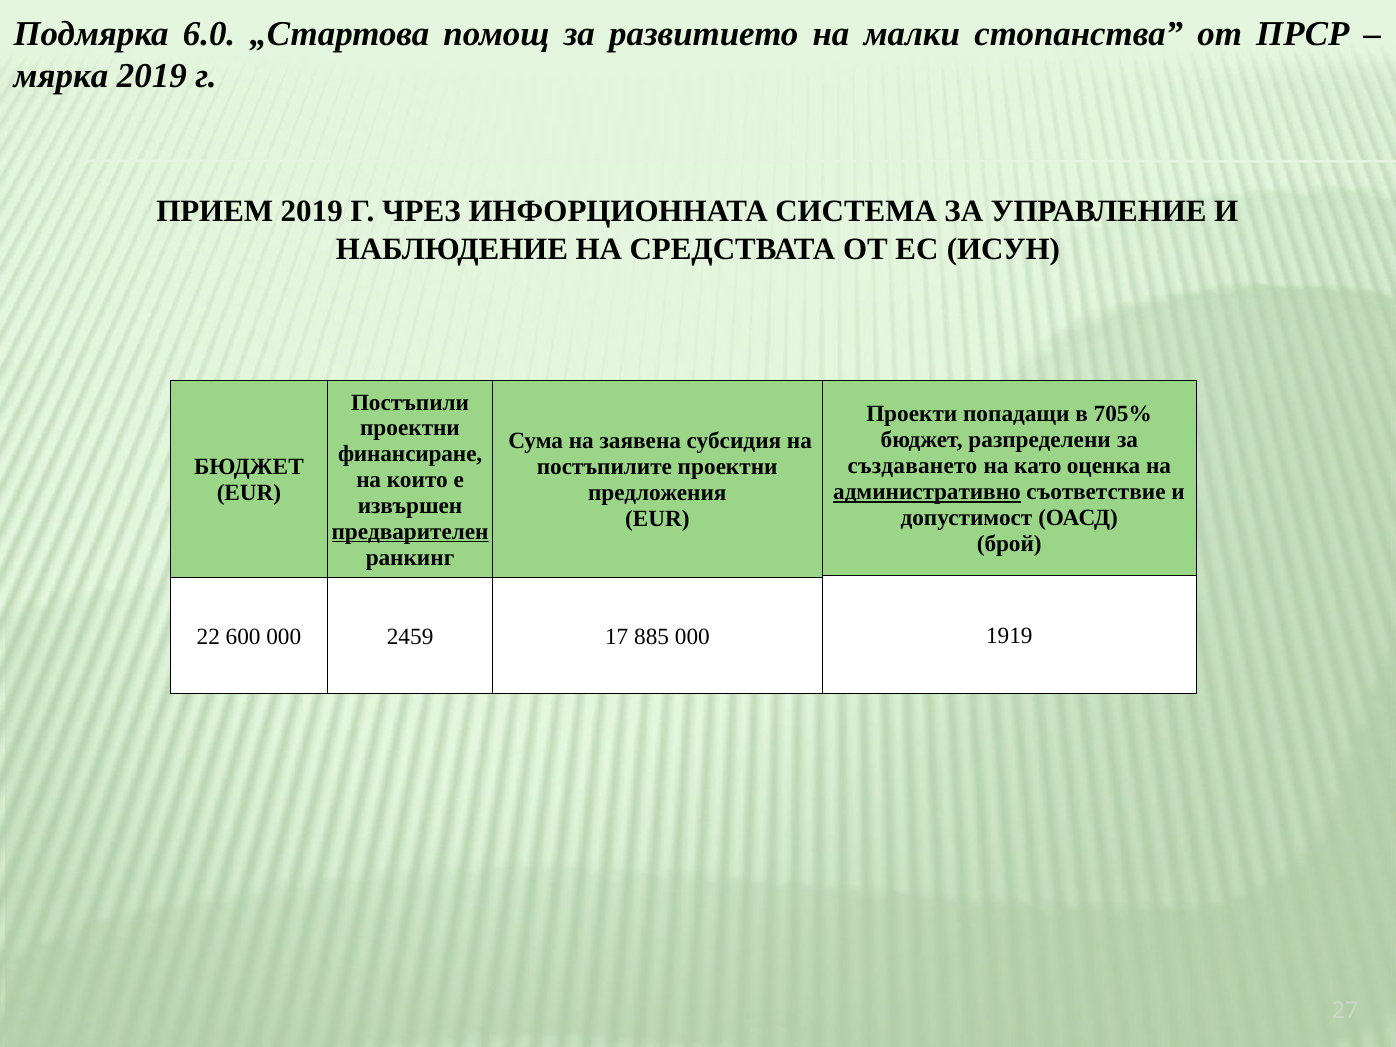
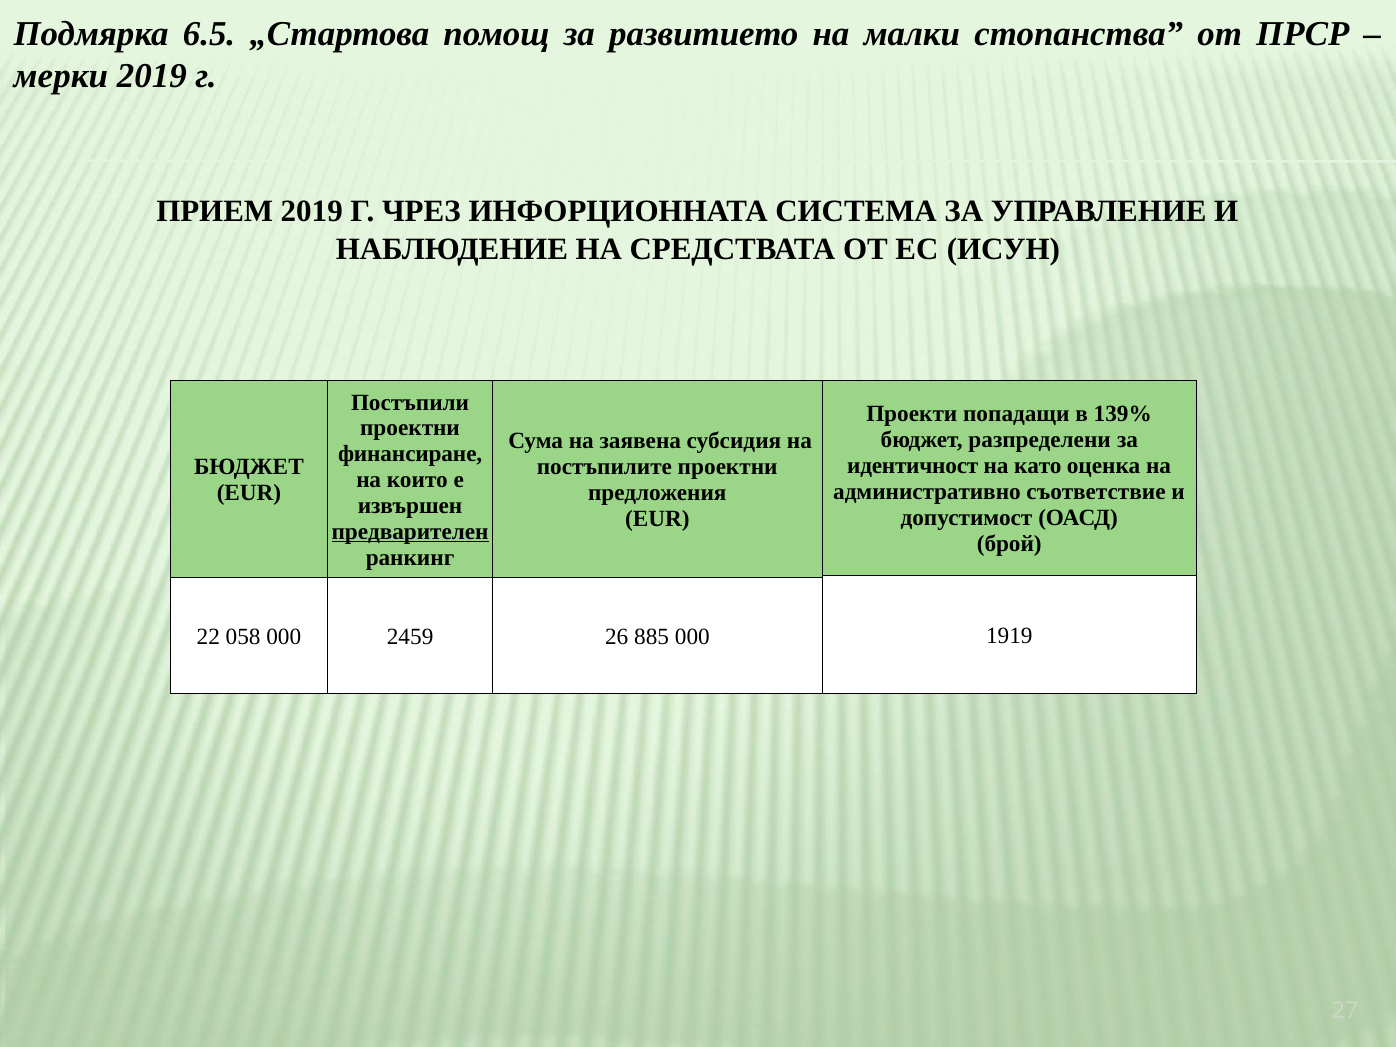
6.0: 6.0 -> 6.5
мярка: мярка -> мерки
705%: 705% -> 139%
създаването: създаването -> идентичност
административно underline: present -> none
600: 600 -> 058
17: 17 -> 26
